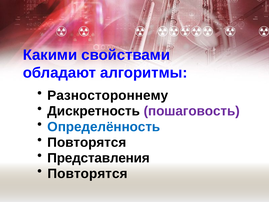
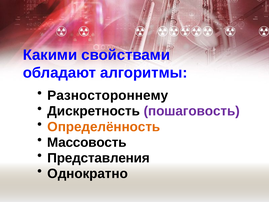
Определённость colour: blue -> orange
Повторятся at (87, 142): Повторятся -> Массовость
Повторятся at (88, 173): Повторятся -> Однократно
